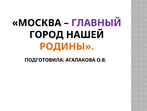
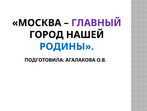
РОДИНЫ colour: orange -> blue
